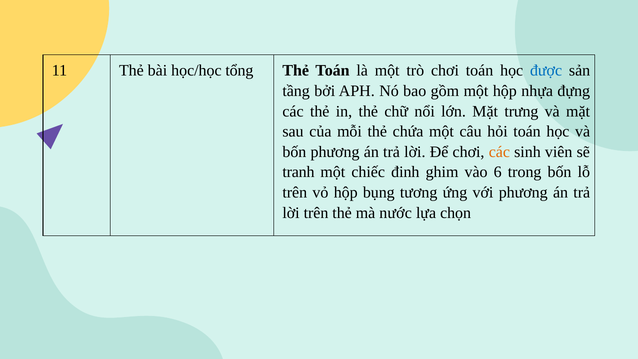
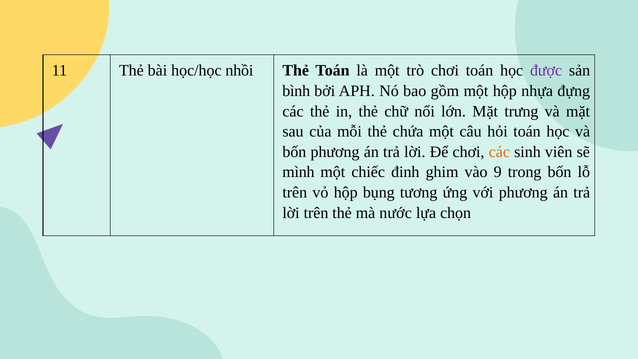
tổng: tổng -> nhồi
được colour: blue -> purple
tầng: tầng -> bình
tranh: tranh -> mình
6: 6 -> 9
